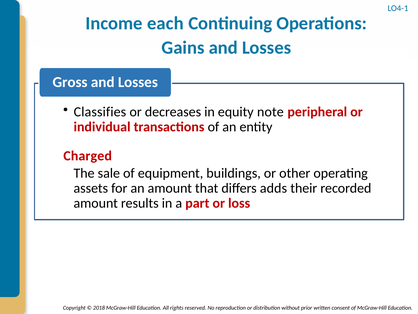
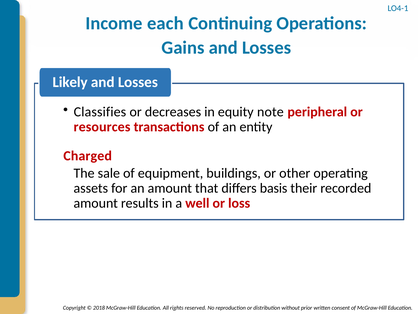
Gross: Gross -> Likely
individual: individual -> resources
adds: adds -> basis
part: part -> well
